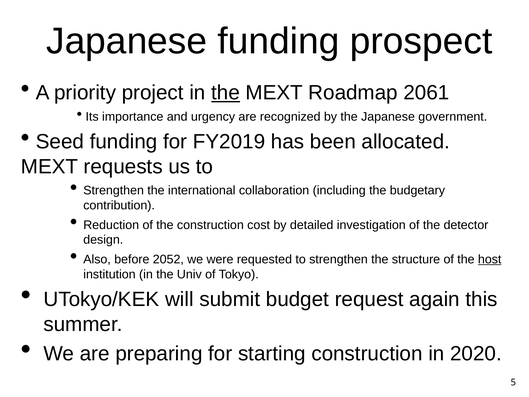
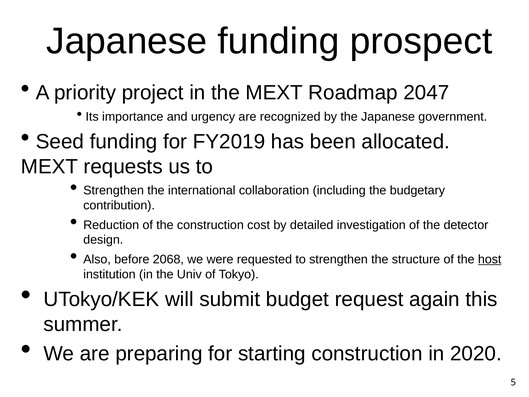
the at (226, 93) underline: present -> none
2061: 2061 -> 2047
2052: 2052 -> 2068
